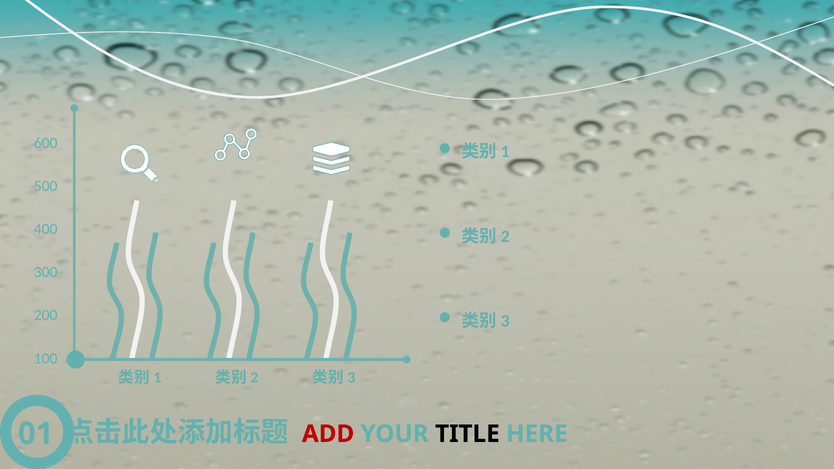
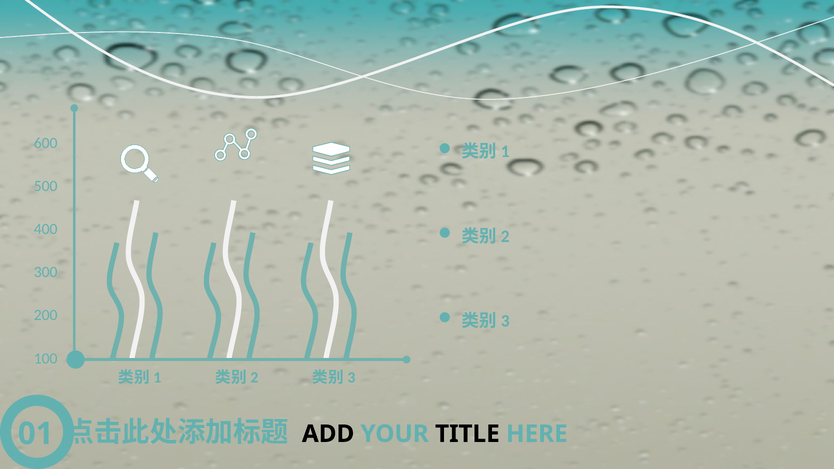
ADD colour: red -> black
